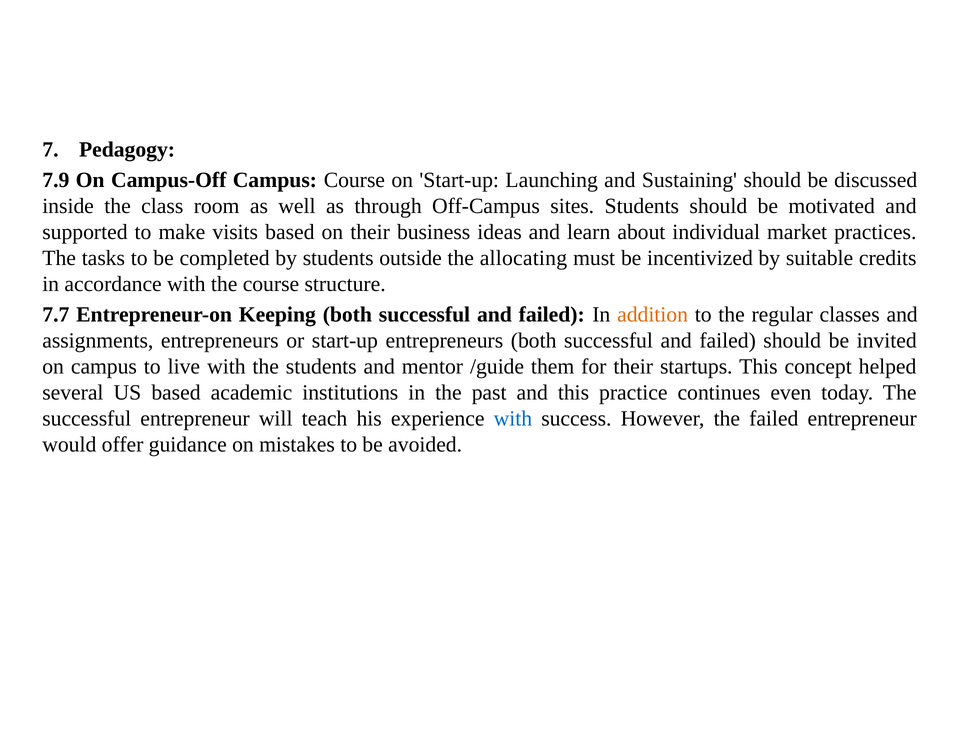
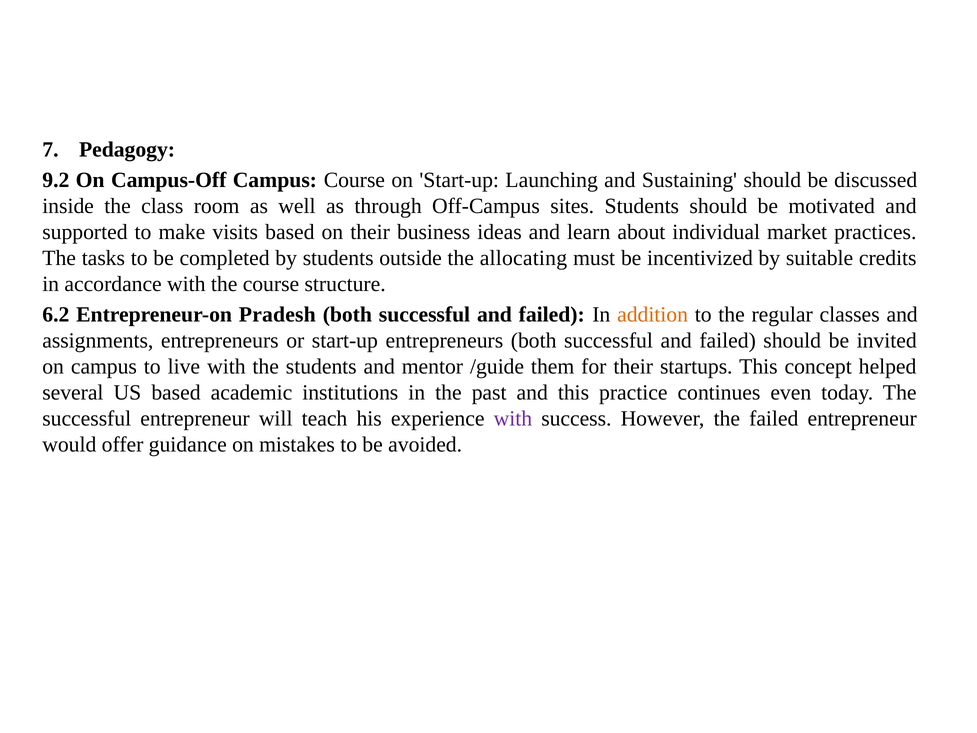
7.9: 7.9 -> 9.2
7.7: 7.7 -> 6.2
Keeping: Keeping -> Pradesh
with at (513, 418) colour: blue -> purple
